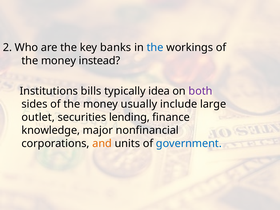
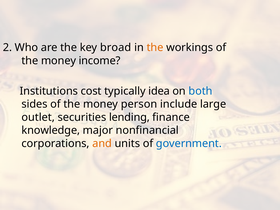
banks: banks -> broad
the at (155, 48) colour: blue -> orange
instead: instead -> income
bills: bills -> cost
both colour: purple -> blue
usually: usually -> person
